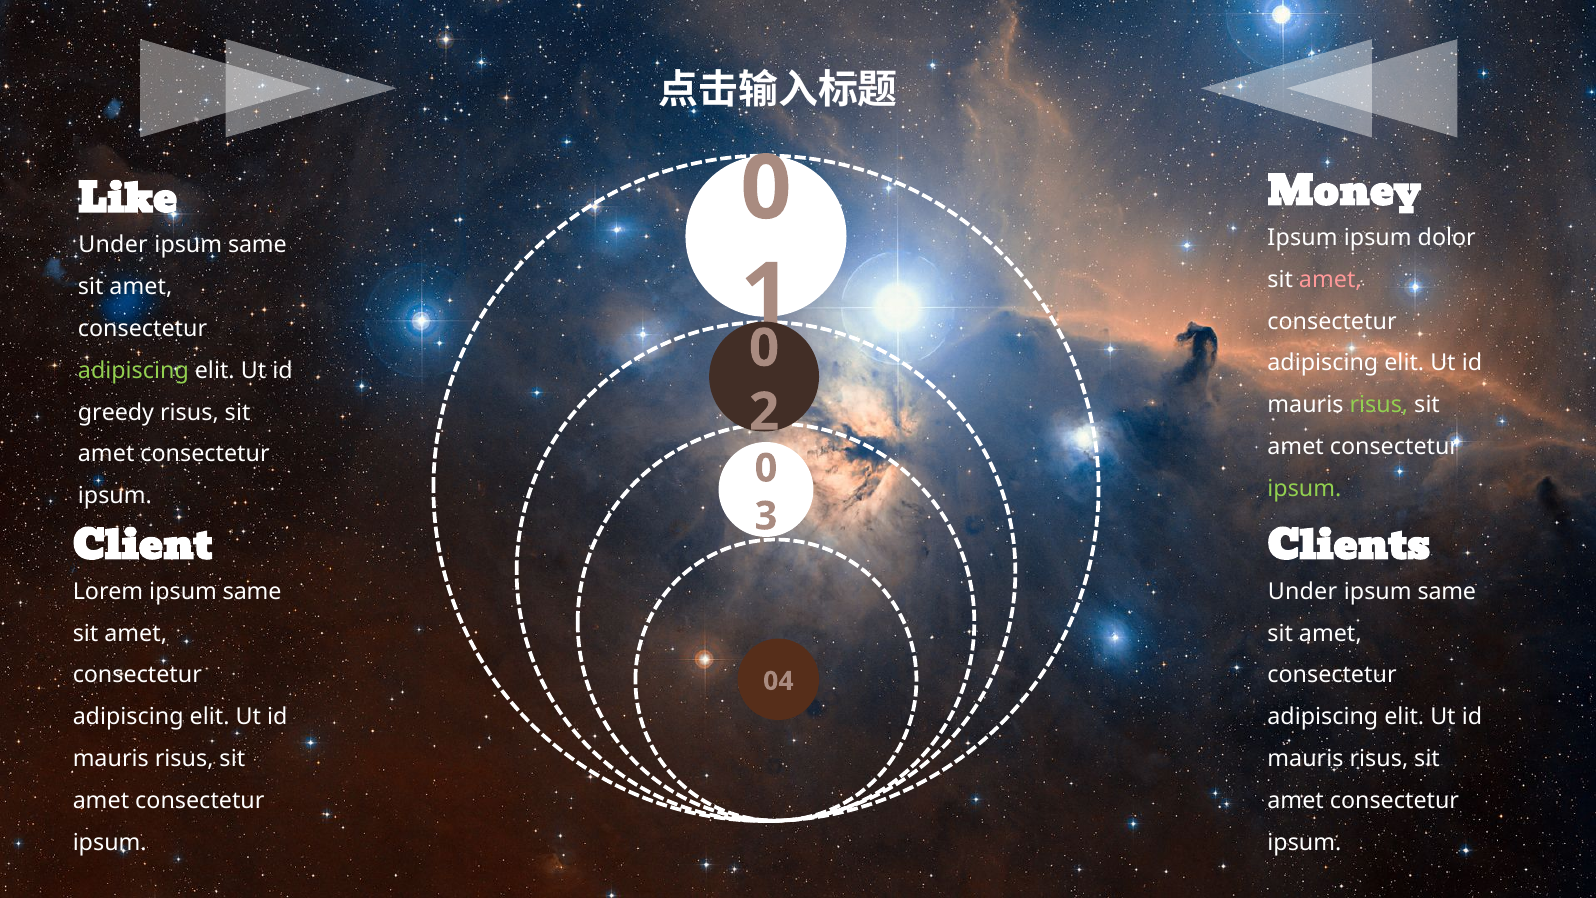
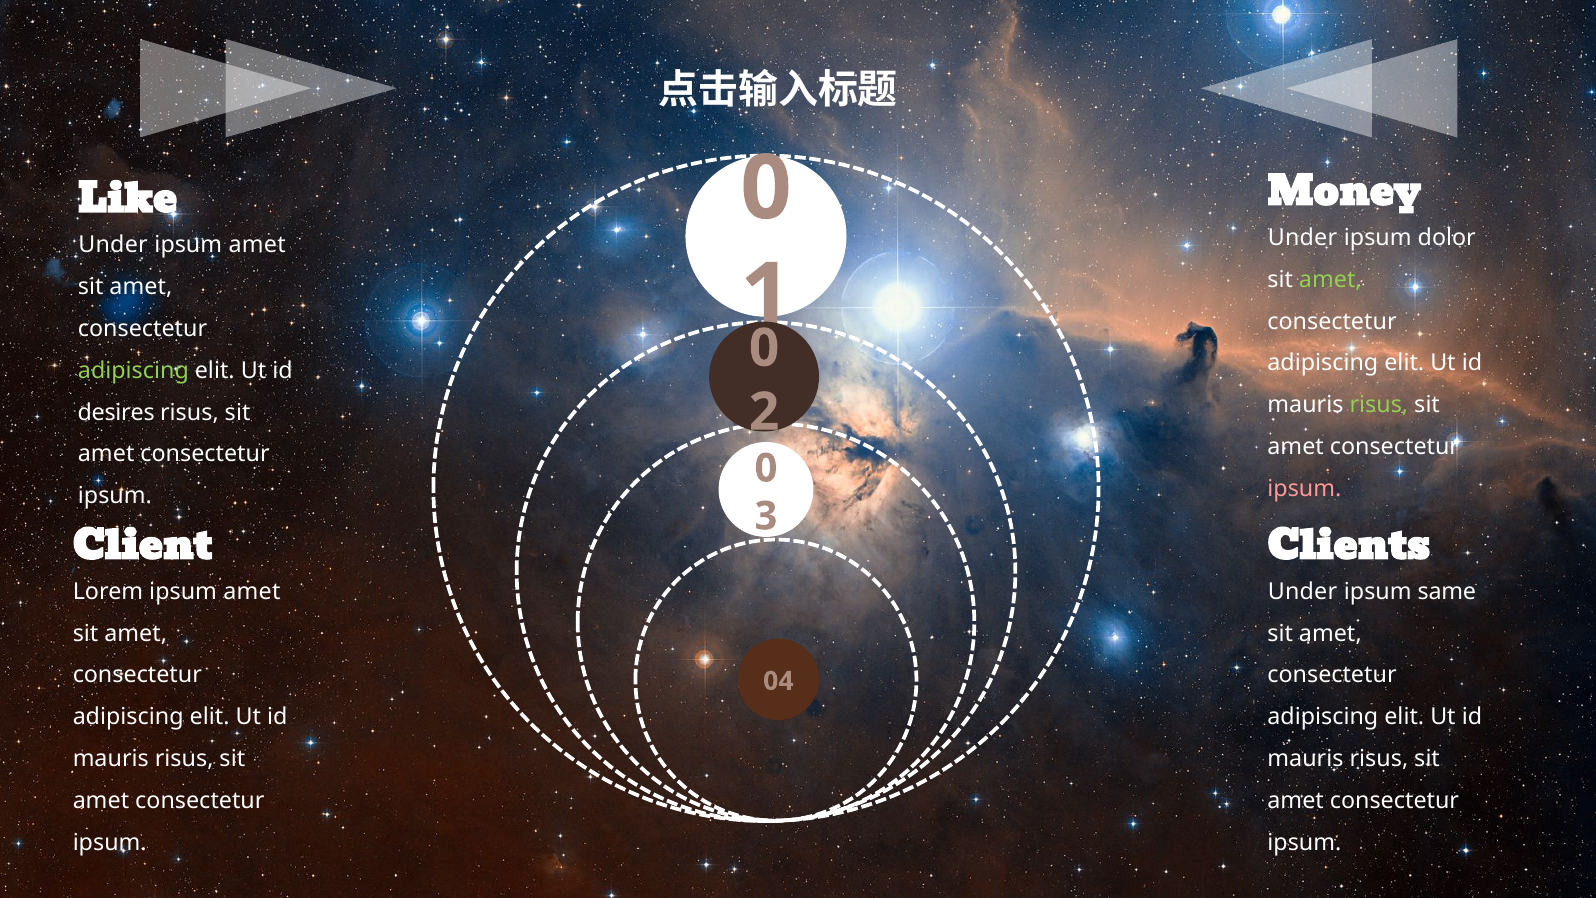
Ipsum at (1303, 238): Ipsum -> Under
same at (257, 245): same -> amet
amet at (1330, 279) colour: pink -> light green
greedy: greedy -> desires
ipsum at (1304, 489) colour: light green -> pink
Lorem ipsum same: same -> amet
